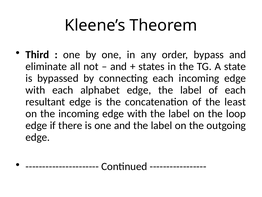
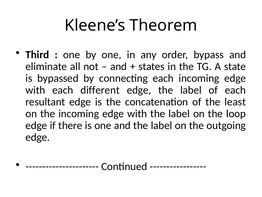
alphabet: alphabet -> different
